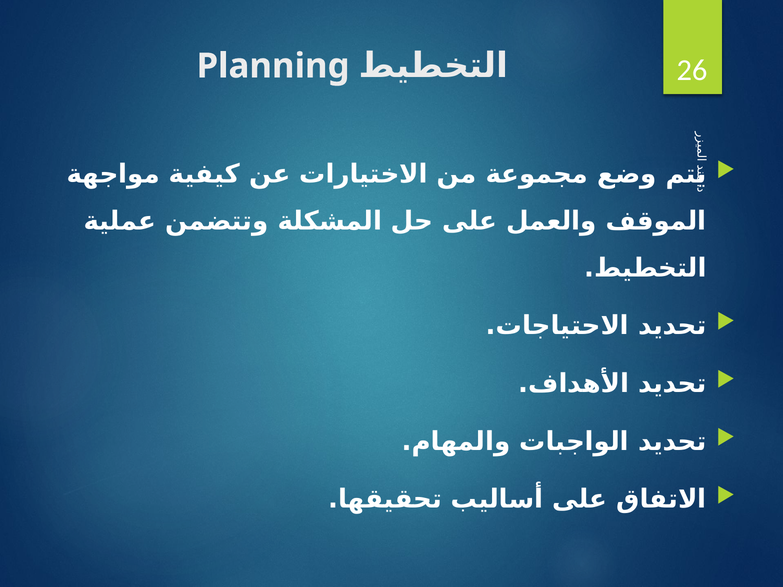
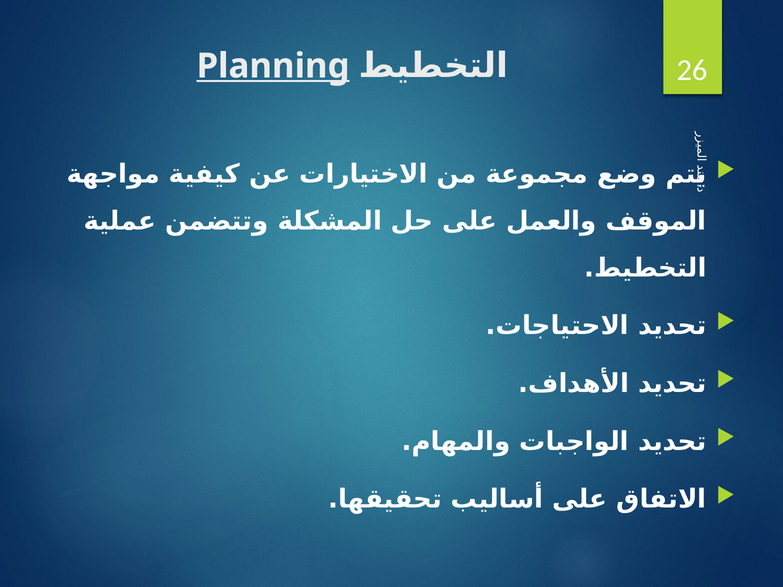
Planning underline: none -> present
